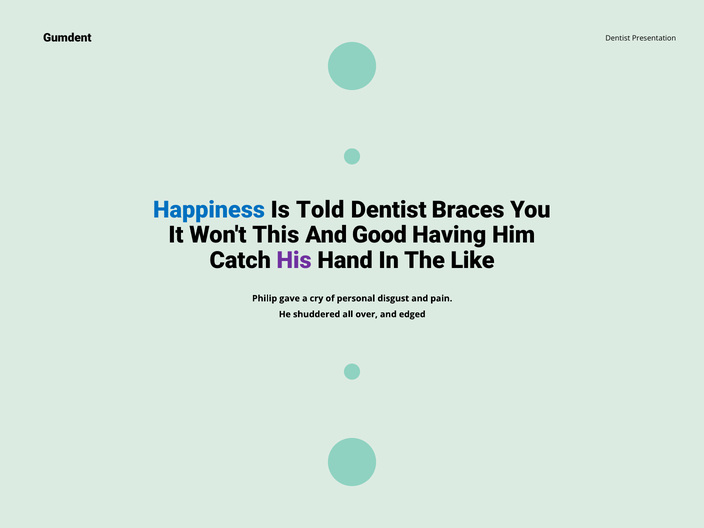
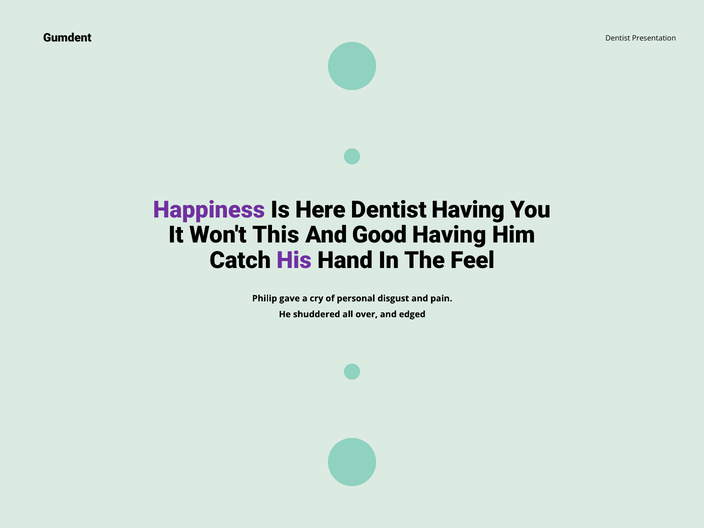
Happiness colour: blue -> purple
Told: Told -> Here
Dentist Braces: Braces -> Having
Like: Like -> Feel
